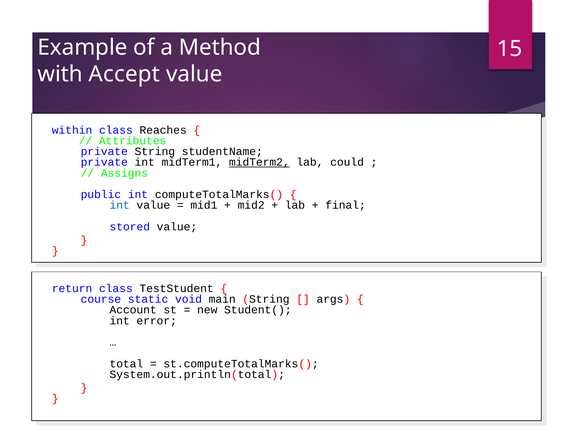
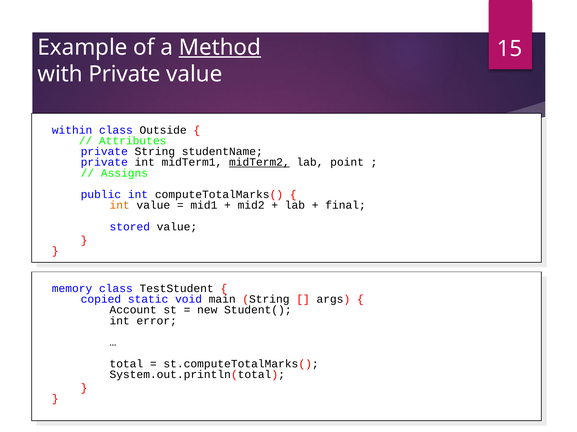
Method underline: none -> present
with Accept: Accept -> Private
Reaches: Reaches -> Outside
could: could -> point
int at (120, 206) colour: blue -> orange
return: return -> memory
course: course -> copied
